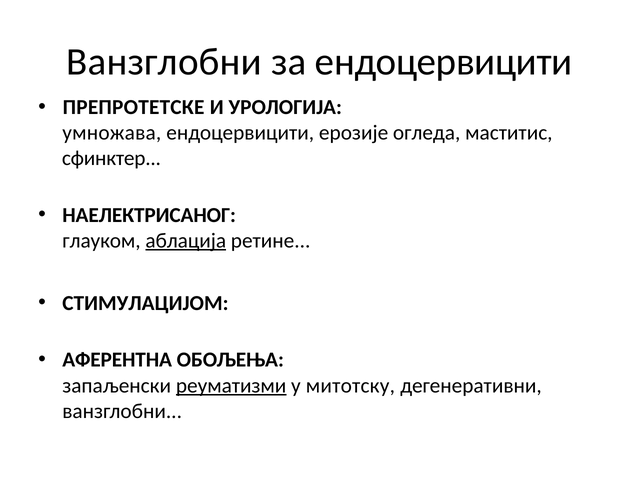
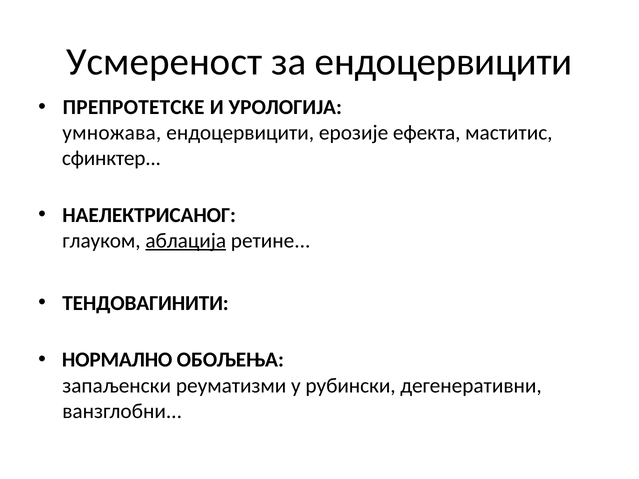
Ванзглобни at (164, 62): Ванзглобни -> Усмереност
огледа: огледа -> ефекта
СТИМУЛАЦИЈОМ: СТИМУЛАЦИЈОМ -> ТЕНДОВАГИНИТИ
АФЕРЕНТНА: АФЕРЕНТНА -> НОРМАЛНО
реуматизми underline: present -> none
митотску: митотску -> рубински
